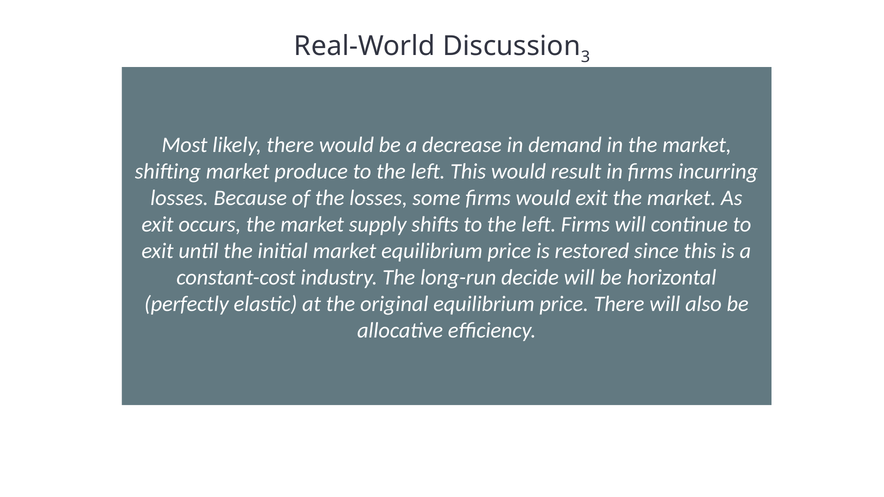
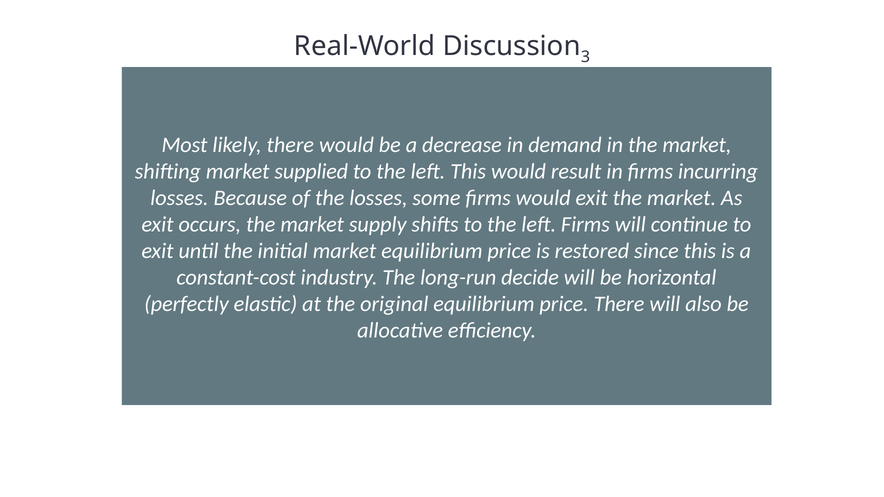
produce: produce -> supplied
